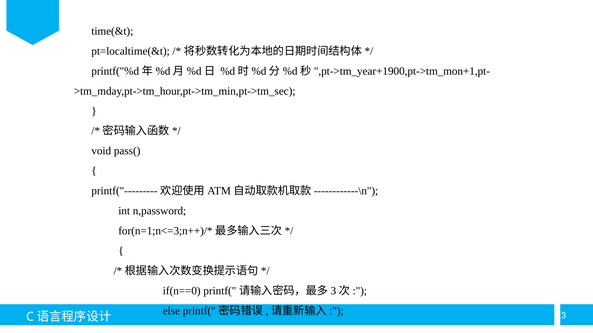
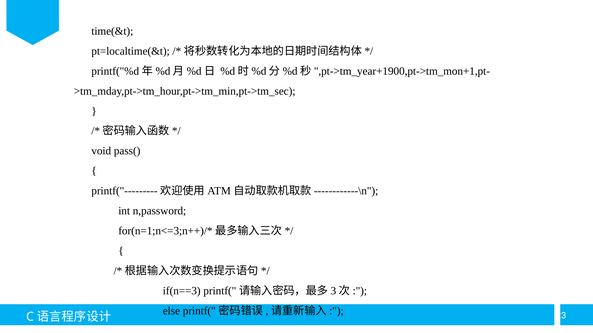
if(n==0: if(n==0 -> if(n==3
